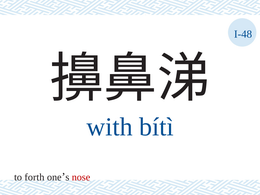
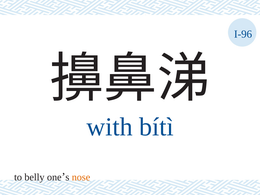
I-48: I-48 -> I-96
forth: forth -> belly
nose colour: red -> orange
